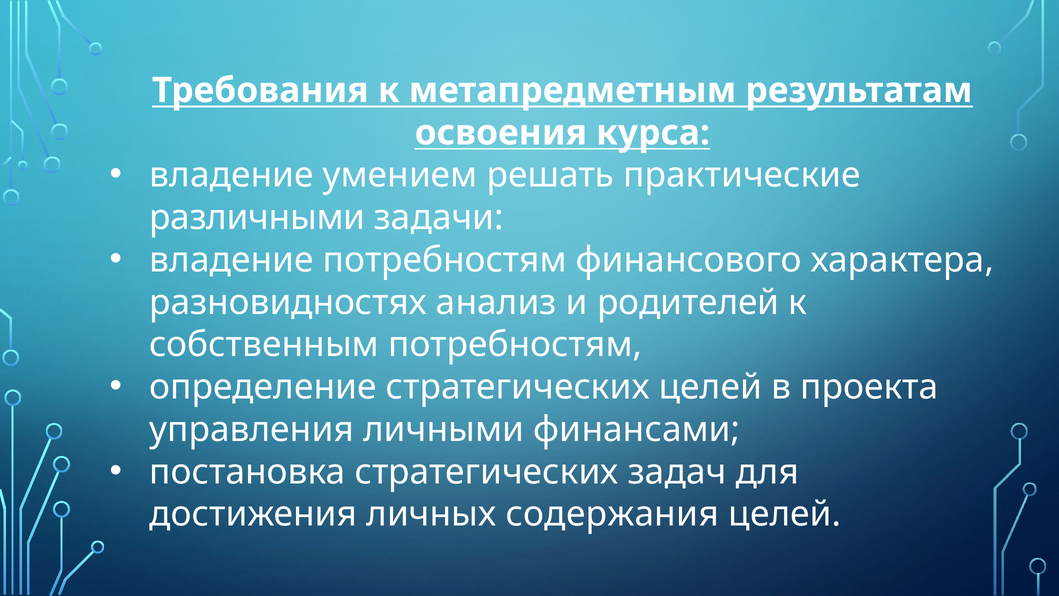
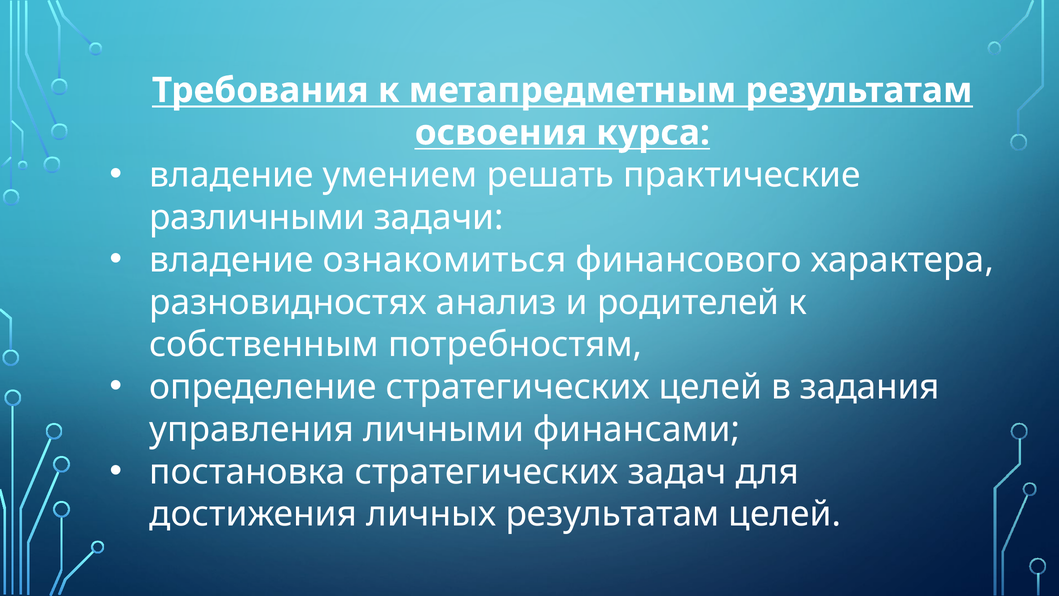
владение потребностям: потребностям -> ознакомиться
проекта: проекта -> задания
личных содержания: содержания -> результатам
